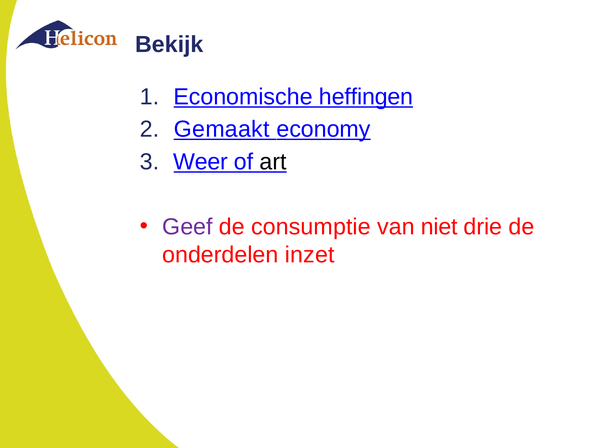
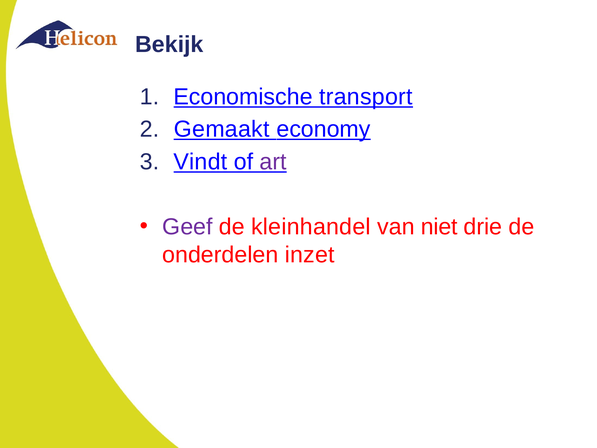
heffingen: heffingen -> transport
Weer: Weer -> Vindt
art colour: black -> purple
consumptie: consumptie -> kleinhandel
